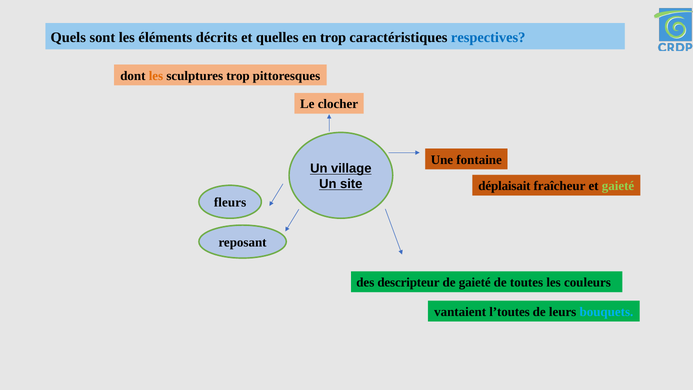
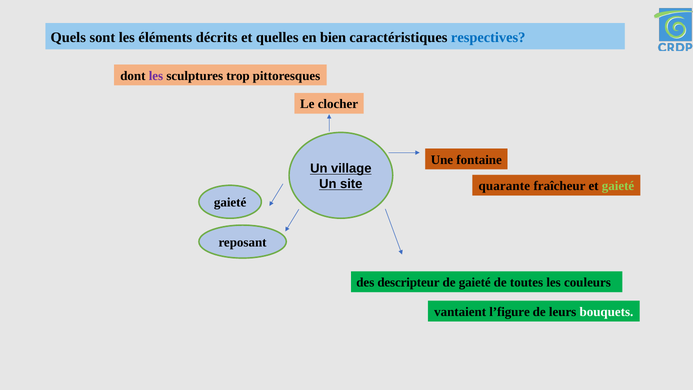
en trop: trop -> bien
les at (156, 76) colour: orange -> purple
déplaisait: déplaisait -> quarante
fleurs at (230, 203): fleurs -> gaieté
l’toutes: l’toutes -> l’figure
bouquets colour: light blue -> white
